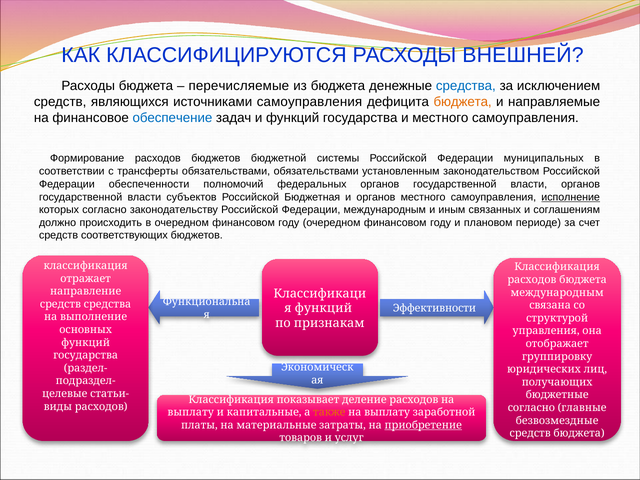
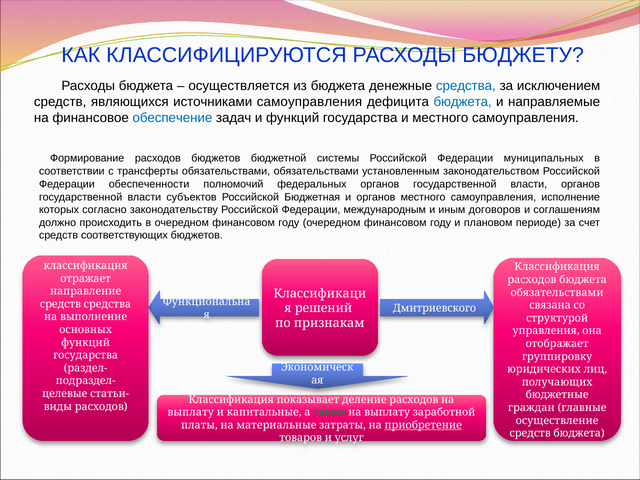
ВНЕШНЕЙ: ВНЕШНЕЙ -> БЮДЖЕТУ
перечисляемые: перечисляемые -> осуществляется
бюджета at (463, 102) colour: orange -> blue
исполнение underline: present -> none
связанных: связанных -> договоров
международным at (557, 293): международным -> обязательствами
функций at (323, 308): функций -> решений
Эффективности: Эффективности -> Дмитриевского
согласно at (531, 408): согласно -> граждан
также colour: orange -> green
безвозмездные: безвозмездные -> осуществление
